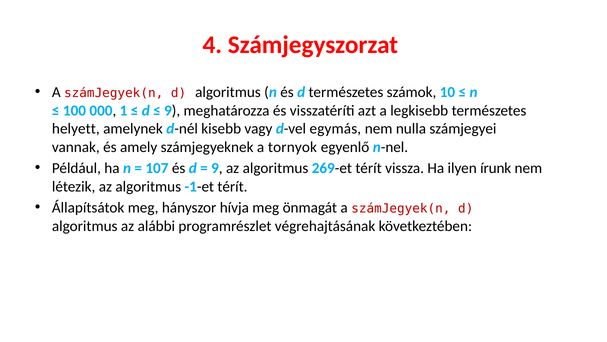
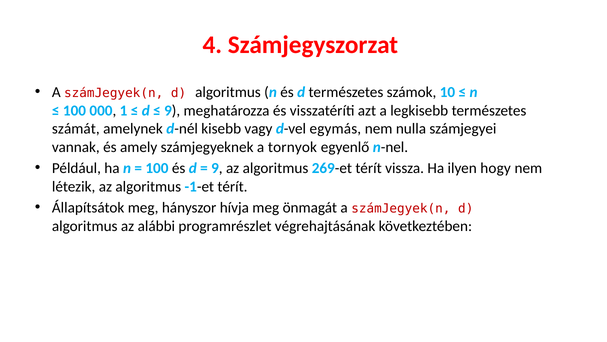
helyett: helyett -> számát
107 at (157, 168): 107 -> 100
írunk: írunk -> hogy
